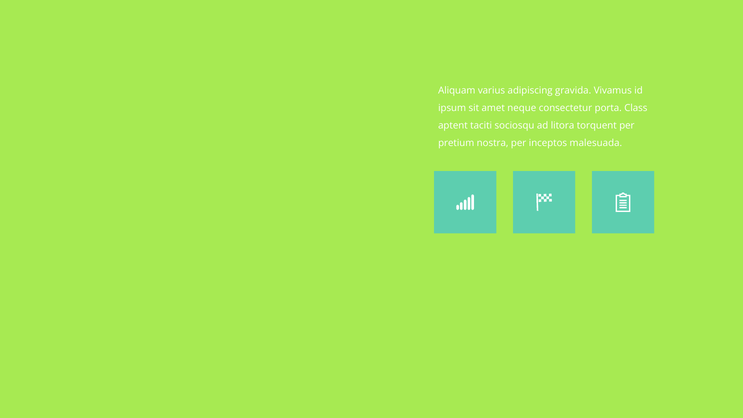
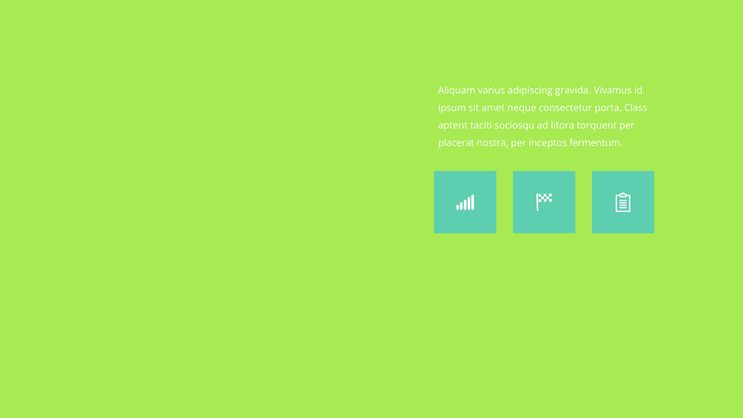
pretium: pretium -> placerat
malesuada: malesuada -> fermentum
